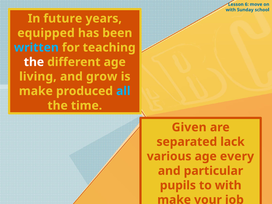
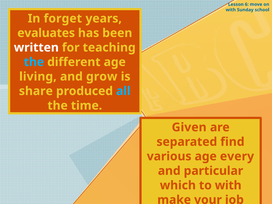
future: future -> forget
equipped: equipped -> evaluates
written colour: light blue -> white
the at (34, 62) colour: white -> light blue
make at (36, 91): make -> share
lack: lack -> find
pupils: pupils -> which
